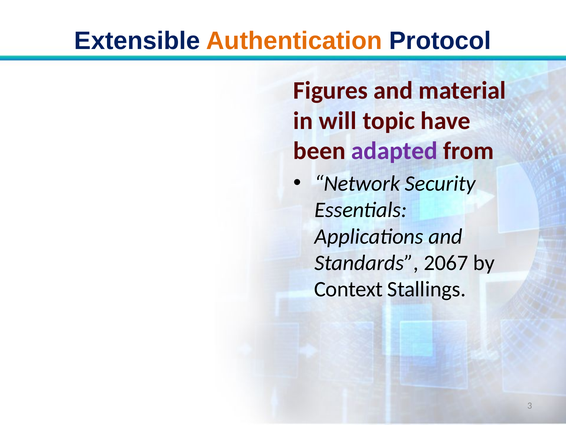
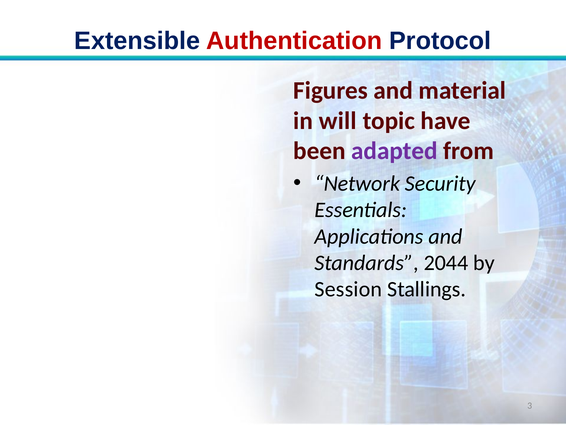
Authentication colour: orange -> red
2067: 2067 -> 2044
Context: Context -> Session
